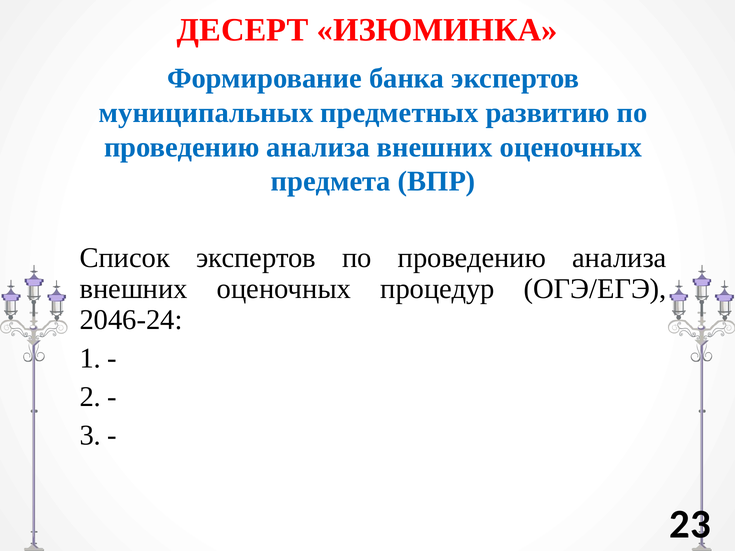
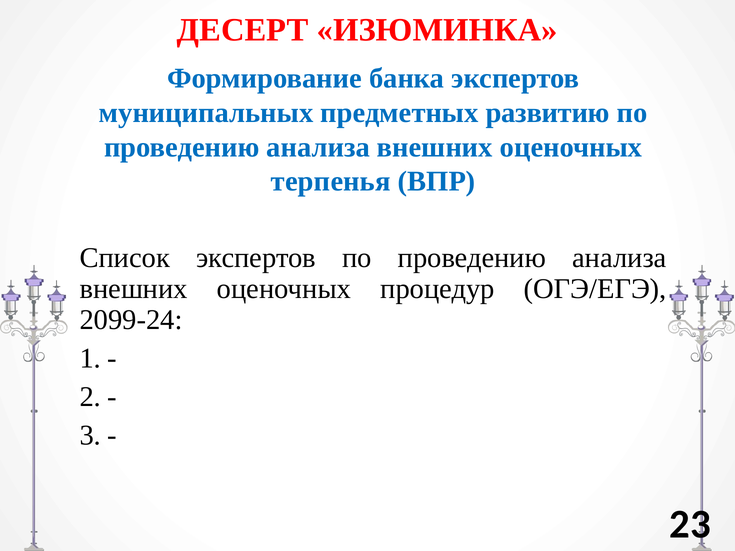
предмета: предмета -> терпенья
2046-24: 2046-24 -> 2099-24
